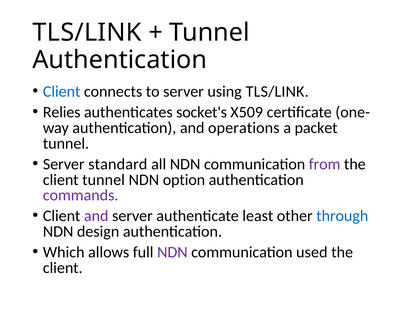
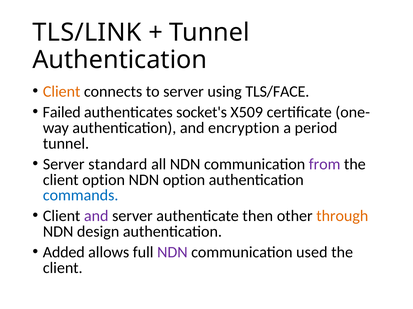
Client at (62, 92) colour: blue -> orange
using TLS/LINK: TLS/LINK -> TLS/FACE
Relies: Relies -> Failed
operations: operations -> encryption
packet: packet -> period
client tunnel: tunnel -> option
commands colour: purple -> blue
least: least -> then
through colour: blue -> orange
Which: Which -> Added
